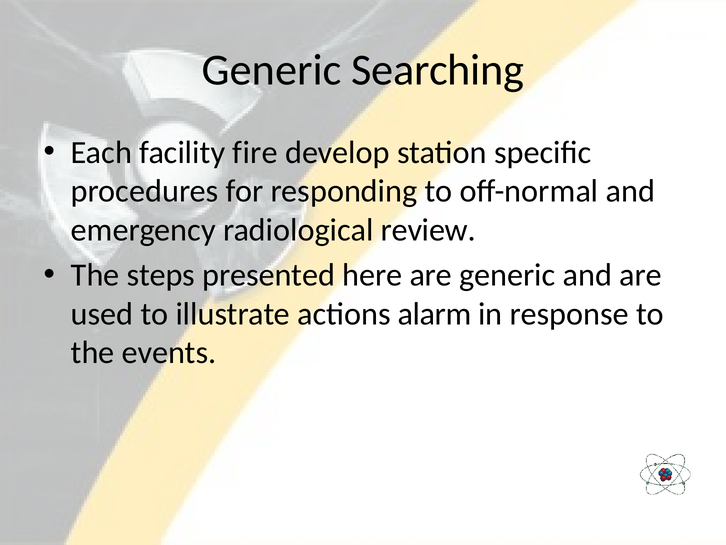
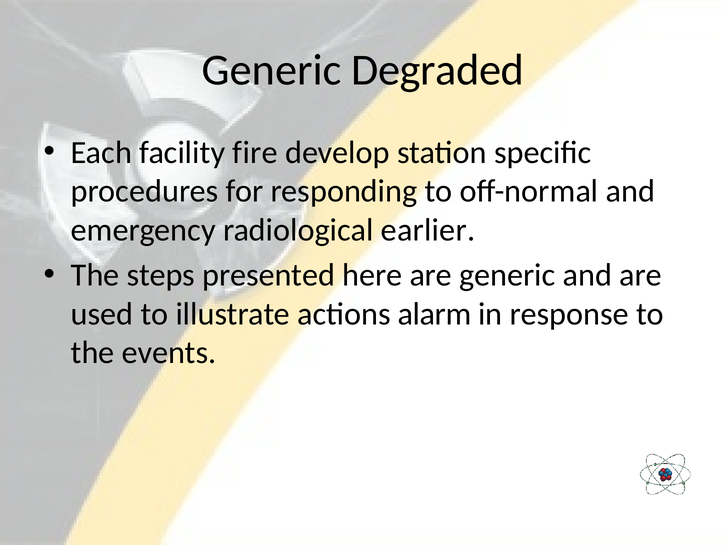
Searching: Searching -> Degraded
review: review -> earlier
